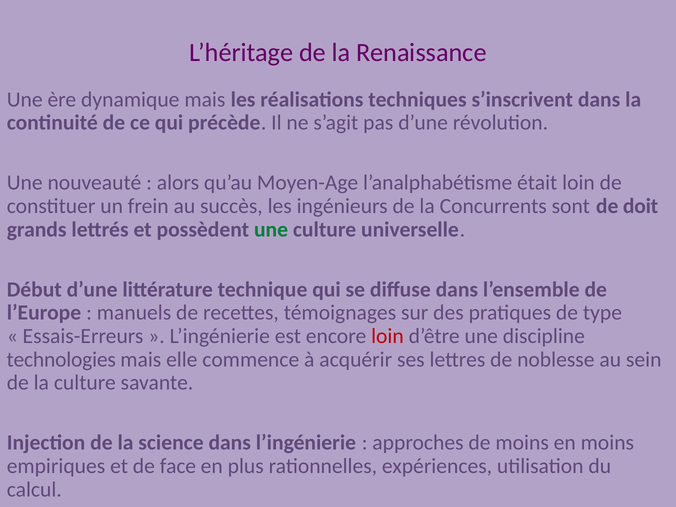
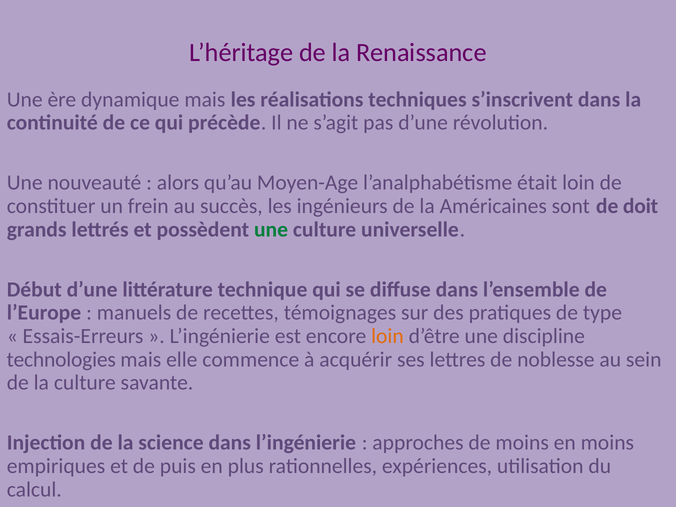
Concurrents: Concurrents -> Américaines
loin at (387, 336) colour: red -> orange
face: face -> puis
